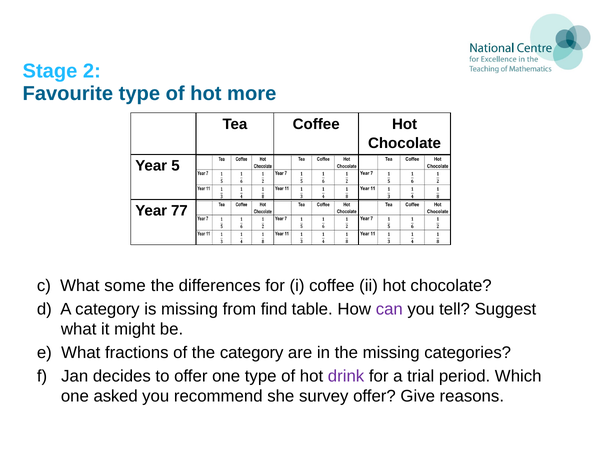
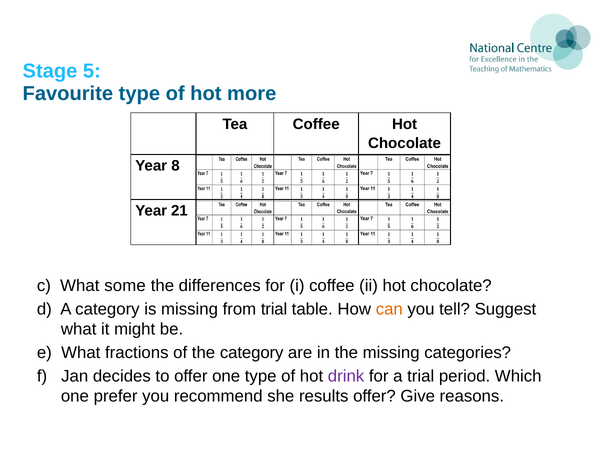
2: 2 -> 5
5: 5 -> 8
77: 77 -> 21
from find: find -> trial
can colour: purple -> orange
asked: asked -> prefer
survey: survey -> results
